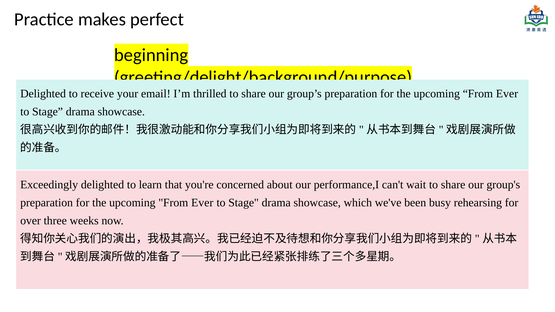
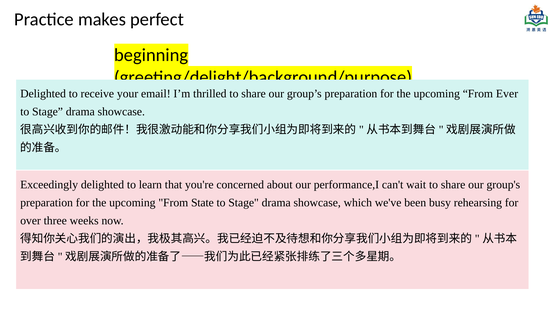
Ever at (202, 203): Ever -> State
